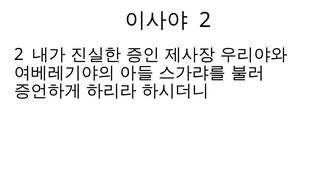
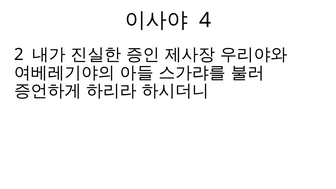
2 at (205, 20): 2 -> 4
